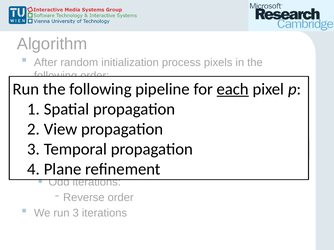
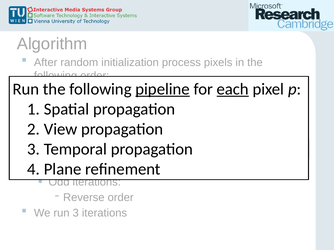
pipeline underline: none -> present
